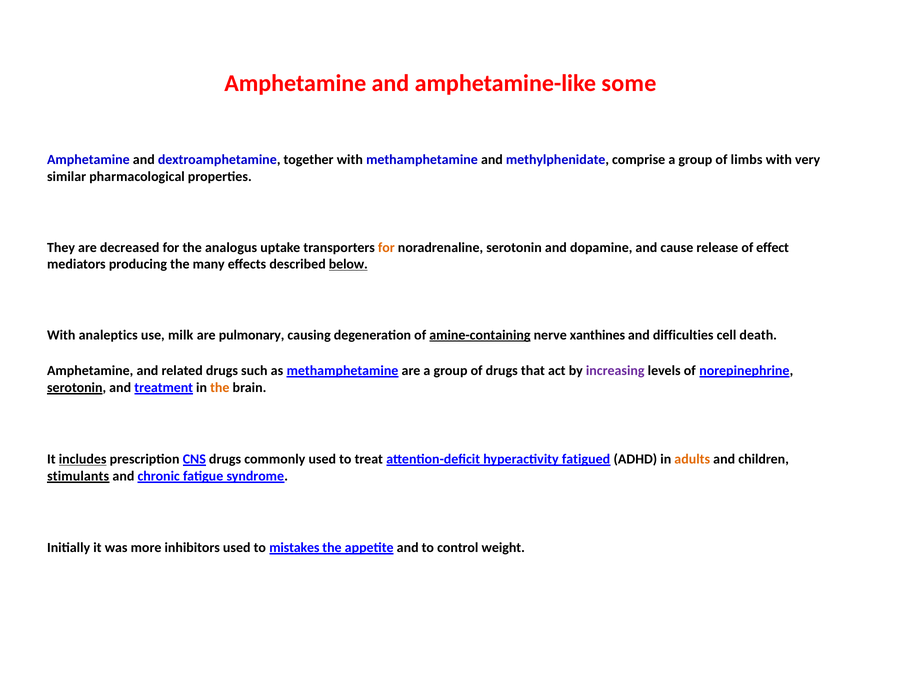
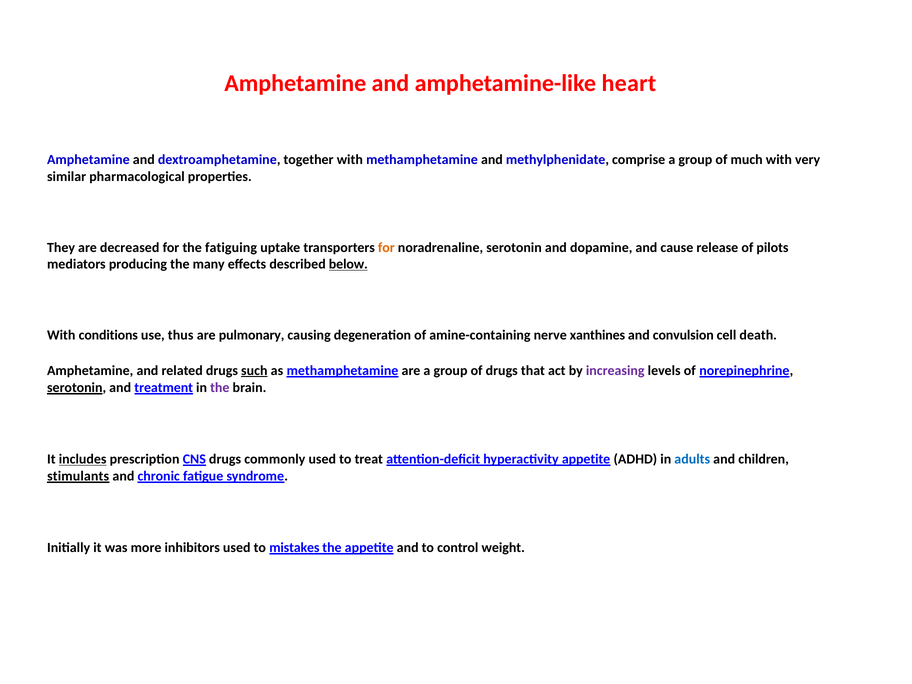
some: some -> heart
limbs: limbs -> much
analogus: analogus -> fatiguing
effect: effect -> pilots
analeptics: analeptics -> conditions
milk: milk -> thus
amine-containing underline: present -> none
difficulties: difficulties -> convulsion
such underline: none -> present
the at (220, 388) colour: orange -> purple
hyperactivity fatigued: fatigued -> appetite
adults colour: orange -> blue
